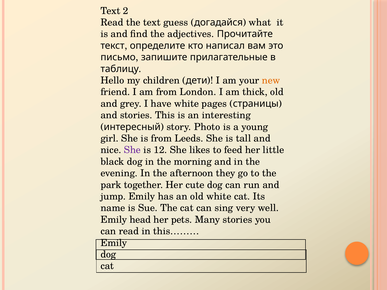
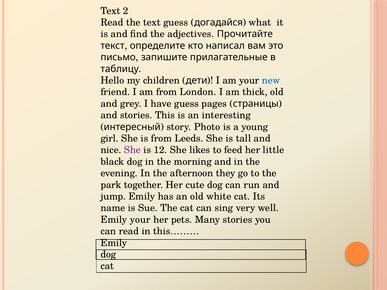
new colour: orange -> blue
have white: white -> guess
Emily head: head -> your
